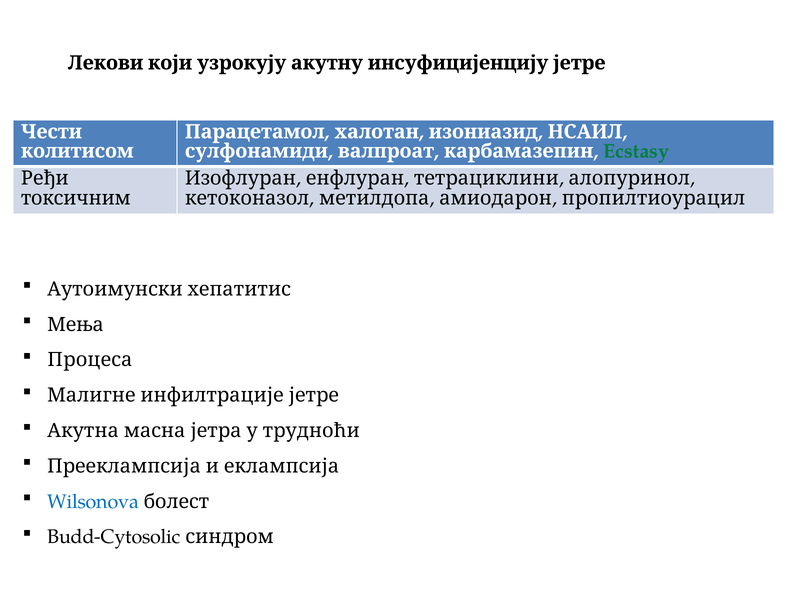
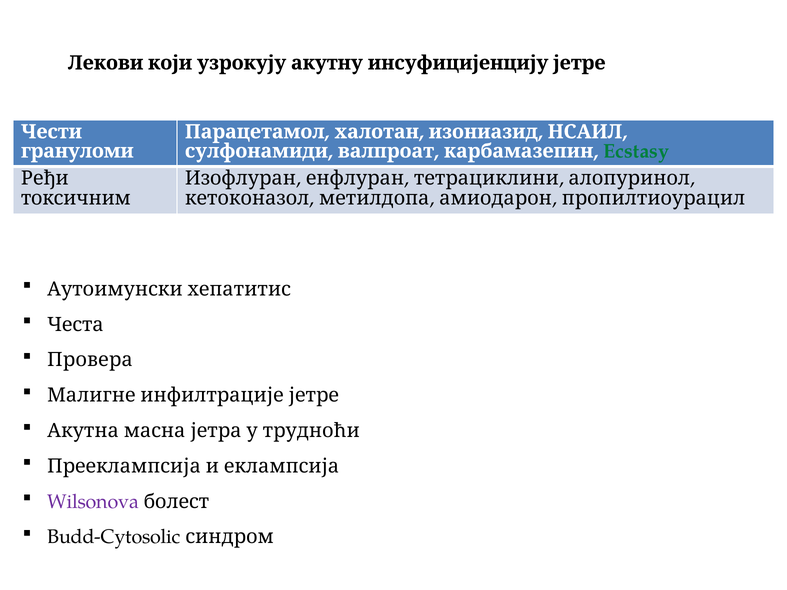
колитисом: колитисом -> грануломи
Мења: Мења -> Честа
Процеса: Процеса -> Провера
Wilsonova colour: blue -> purple
